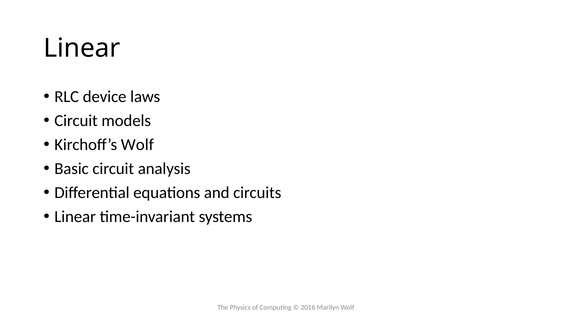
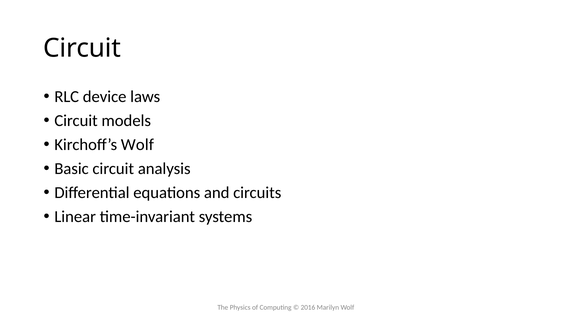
Linear at (82, 48): Linear -> Circuit
